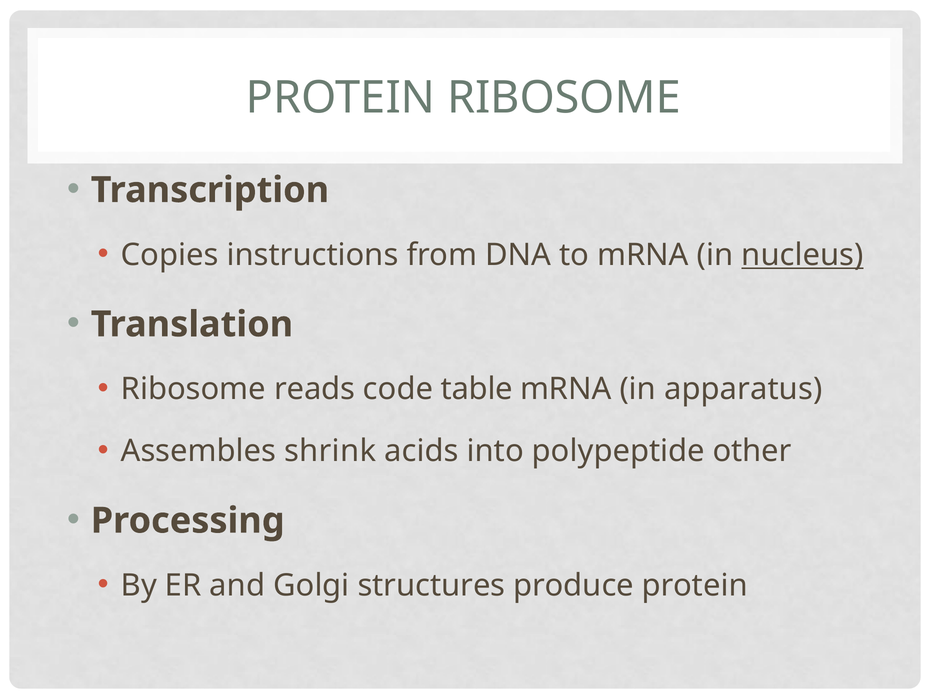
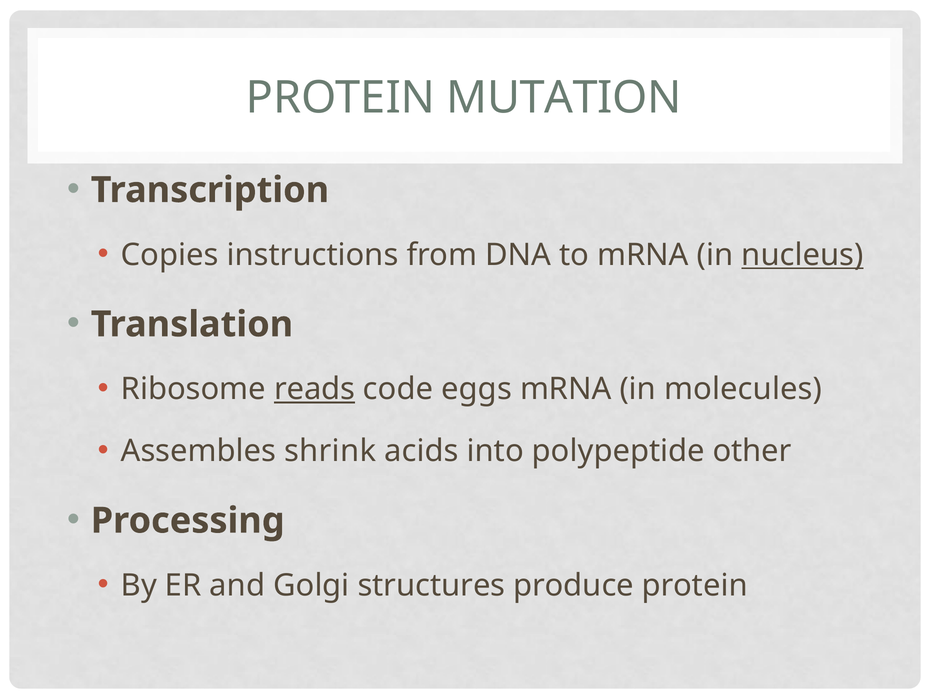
PROTEIN RIBOSOME: RIBOSOME -> MUTATION
reads underline: none -> present
table: table -> eggs
apparatus: apparatus -> molecules
